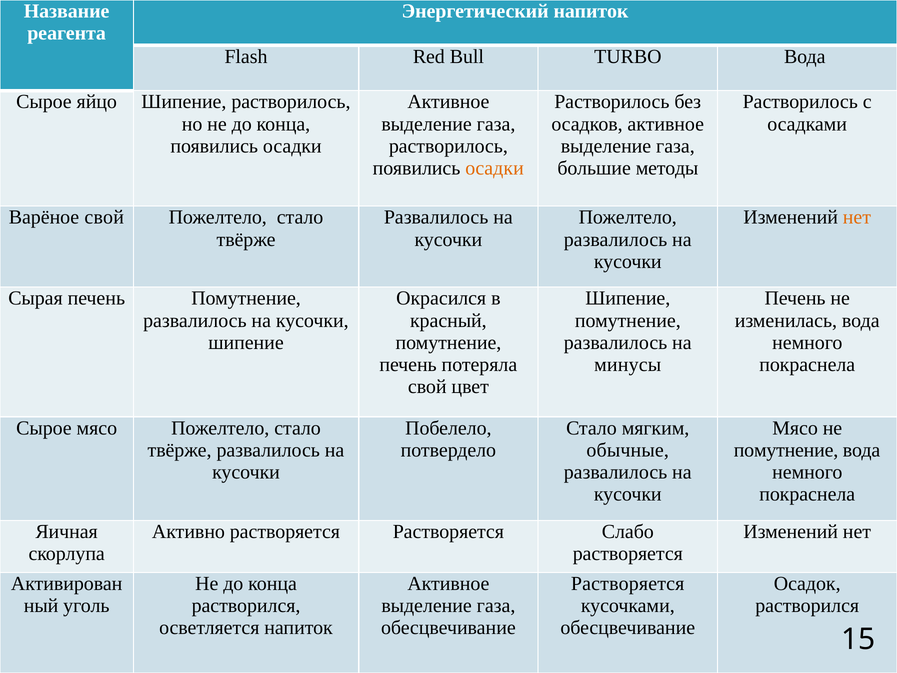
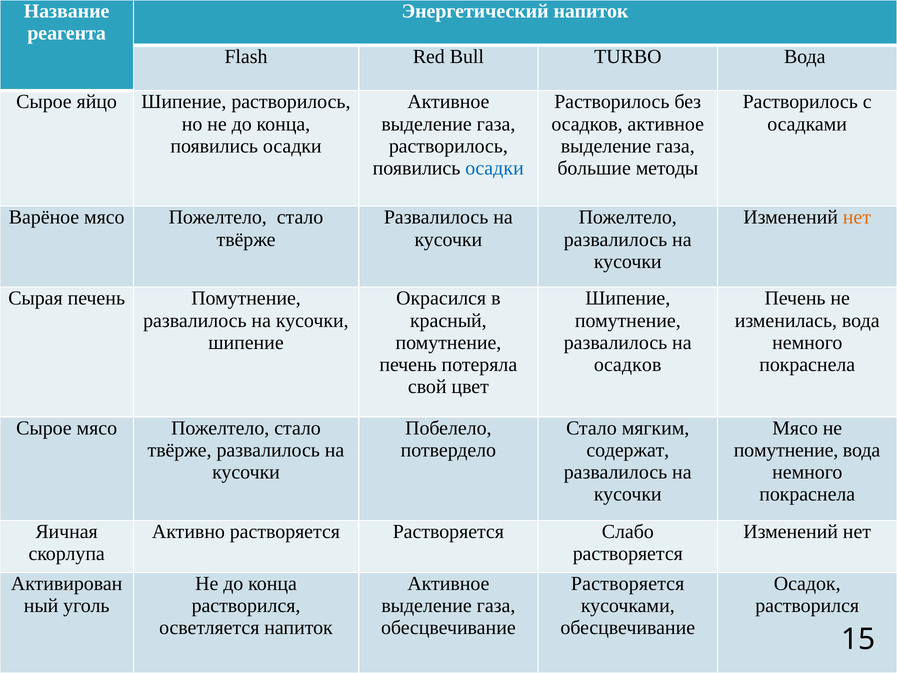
осадки at (495, 168) colour: orange -> blue
Варёное свой: свой -> мясо
минусы at (628, 365): минусы -> осадков
обычные: обычные -> содержат
